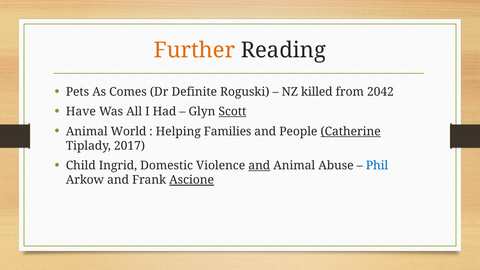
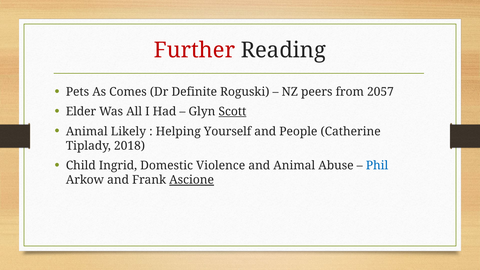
Further colour: orange -> red
killed: killed -> peers
2042: 2042 -> 2057
Have: Have -> Elder
World: World -> Likely
Families: Families -> Yourself
Catherine underline: present -> none
2017: 2017 -> 2018
and at (259, 166) underline: present -> none
